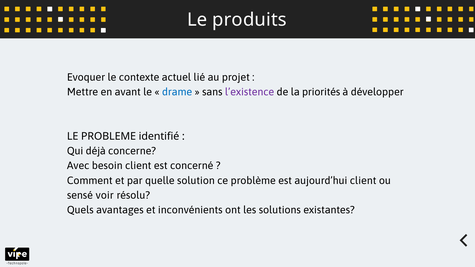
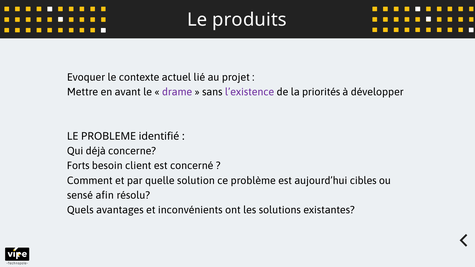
drame colour: blue -> purple
Avec: Avec -> Forts
aujourd’hui client: client -> cibles
voir: voir -> afin
